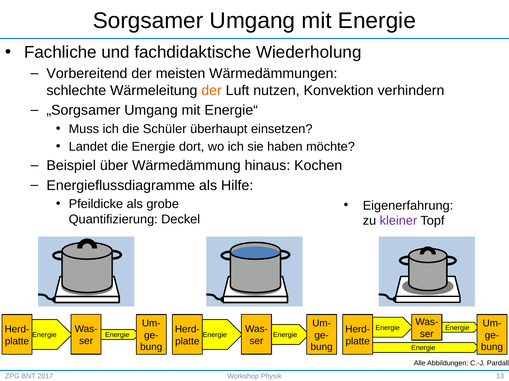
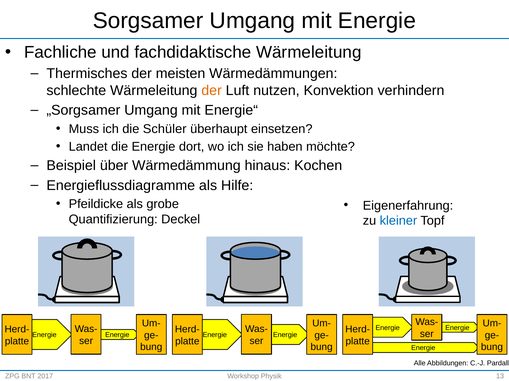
fachdidaktische Wiederholung: Wiederholung -> Wärmeleitung
Vorbereitend: Vorbereitend -> Thermisches
kleiner colour: purple -> blue
